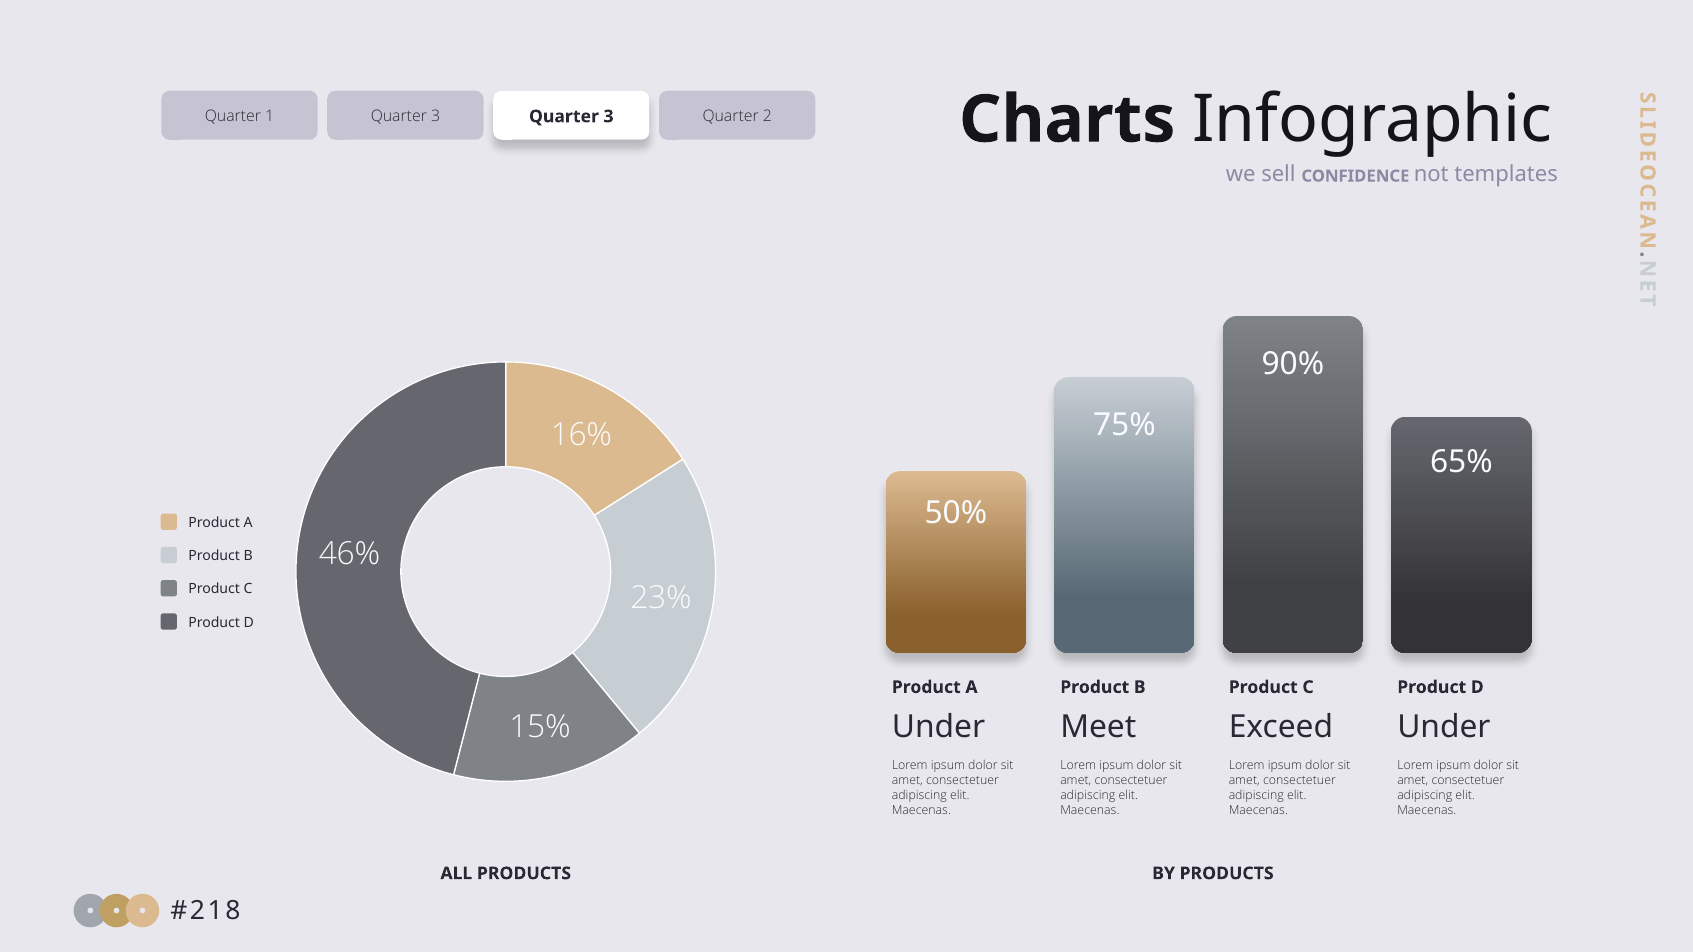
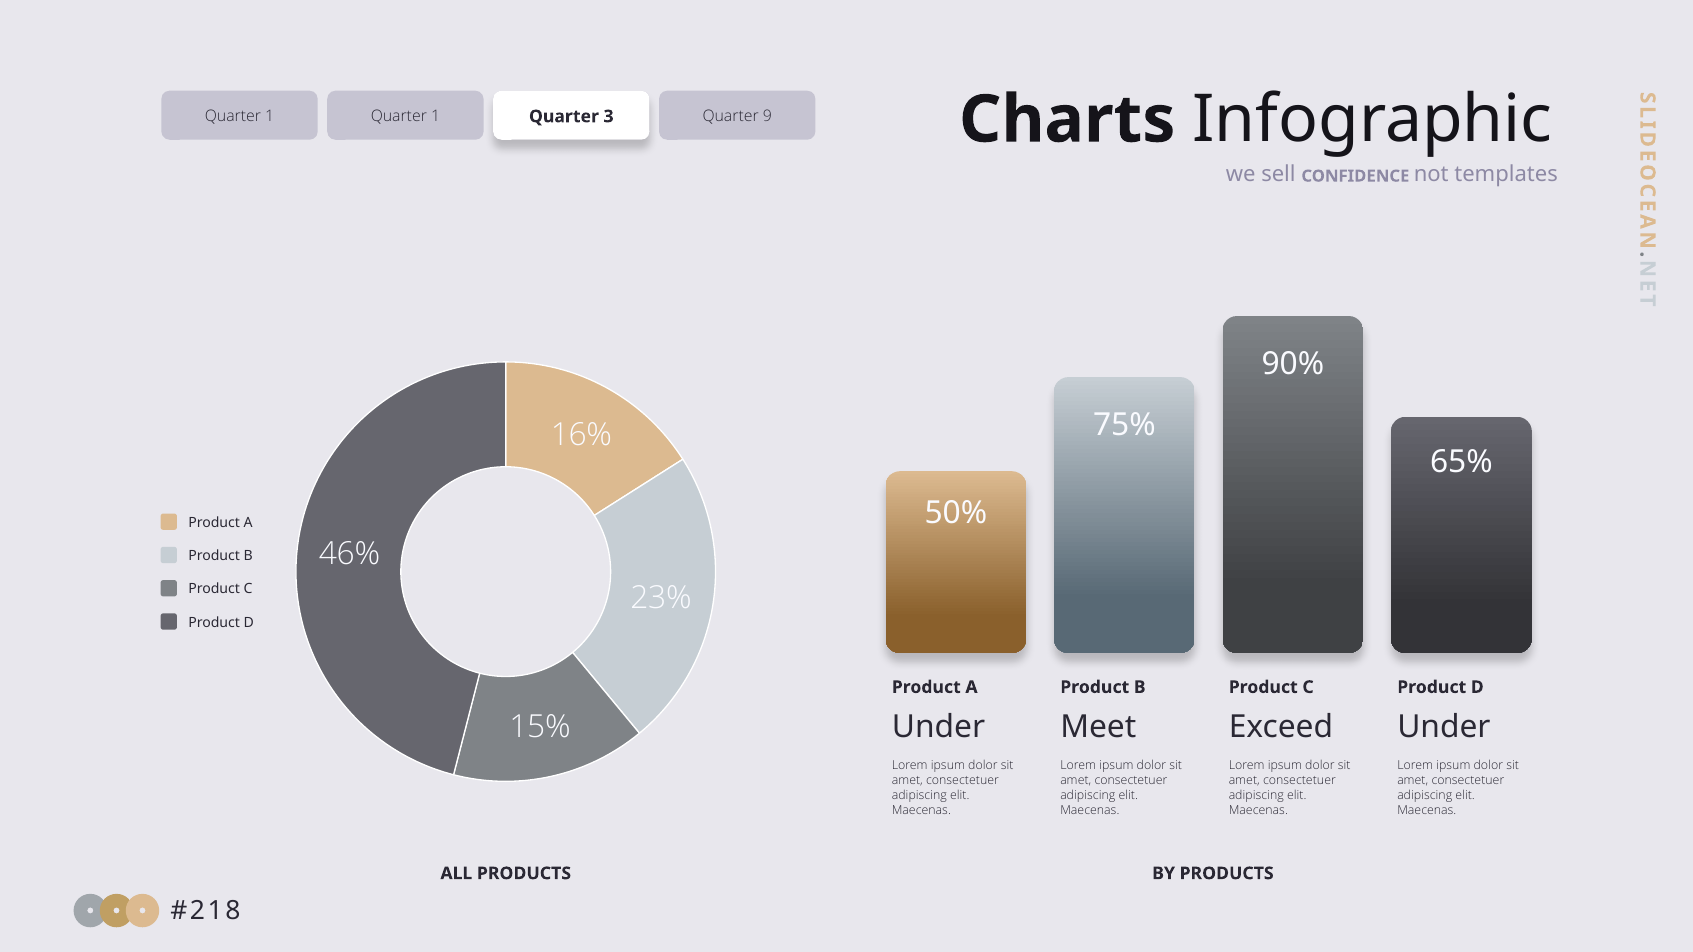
3 at (436, 116): 3 -> 1
2: 2 -> 9
